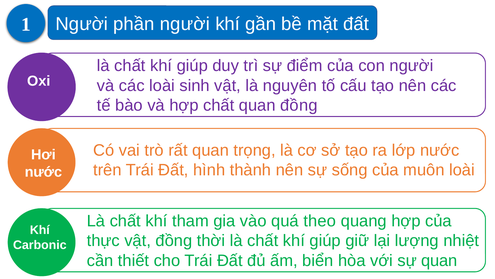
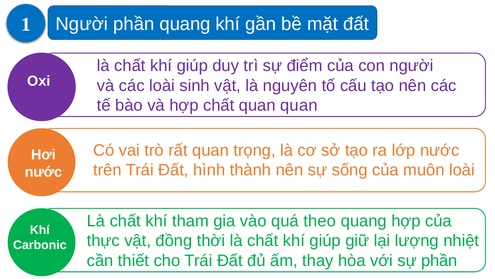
phần người: người -> quang
quan đồng: đồng -> quan
biển: biển -> thay
sự quan: quan -> phần
